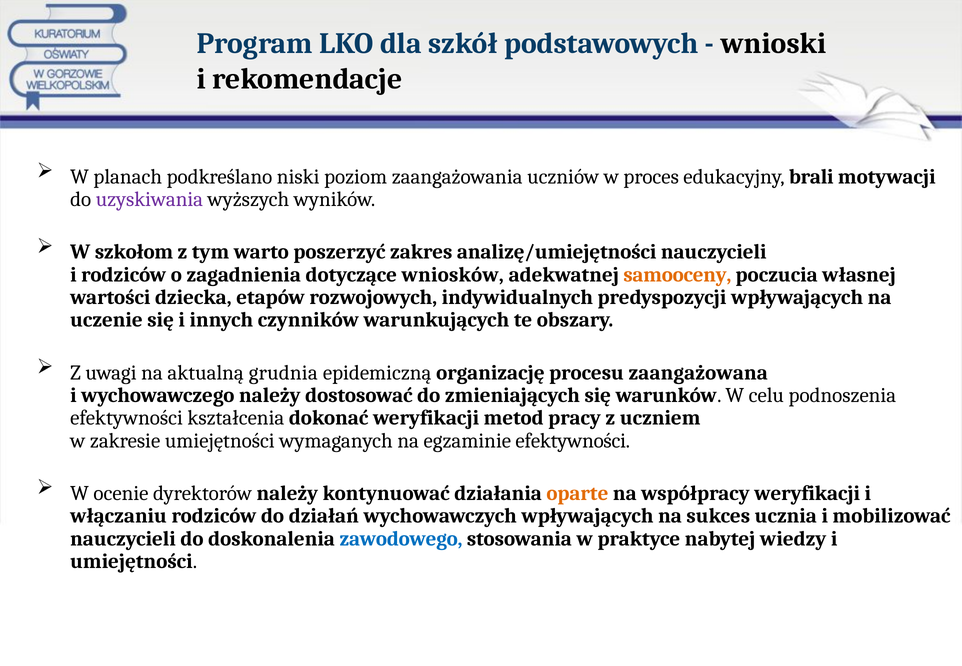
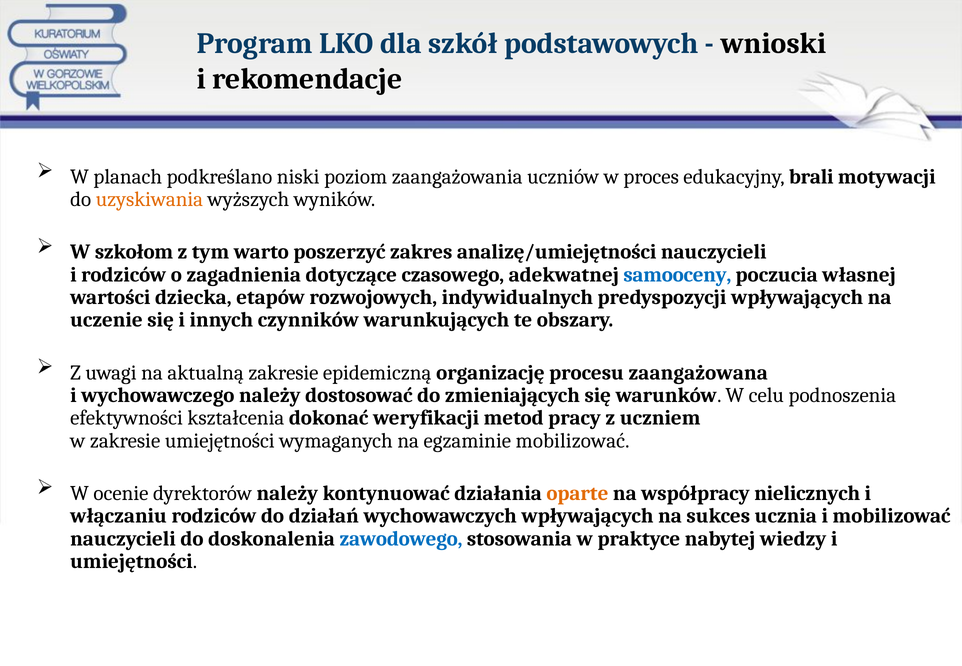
uzyskiwania colour: purple -> orange
wniosków: wniosków -> czasowego
samooceny colour: orange -> blue
aktualną grudnia: grudnia -> zakresie
egzaminie efektywności: efektywności -> mobilizować
współpracy weryfikacji: weryfikacji -> nielicznych
